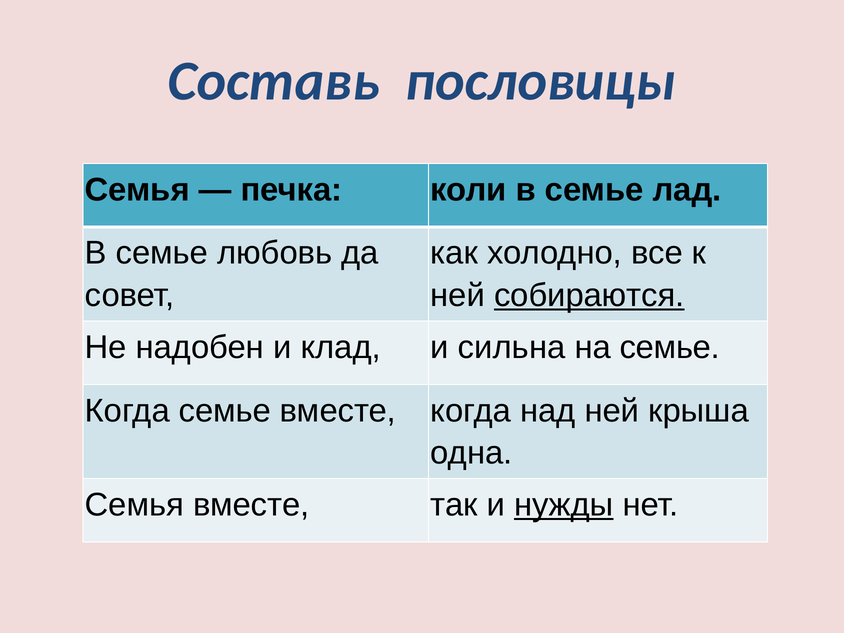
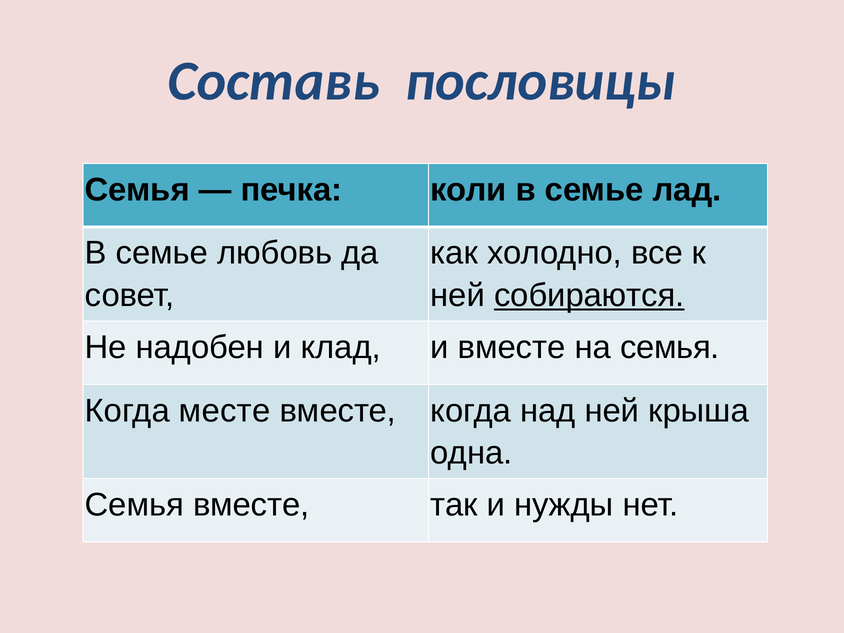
и сильна: сильна -> вместе
на семье: семье -> семья
Когда семье: семье -> месте
нужды underline: present -> none
